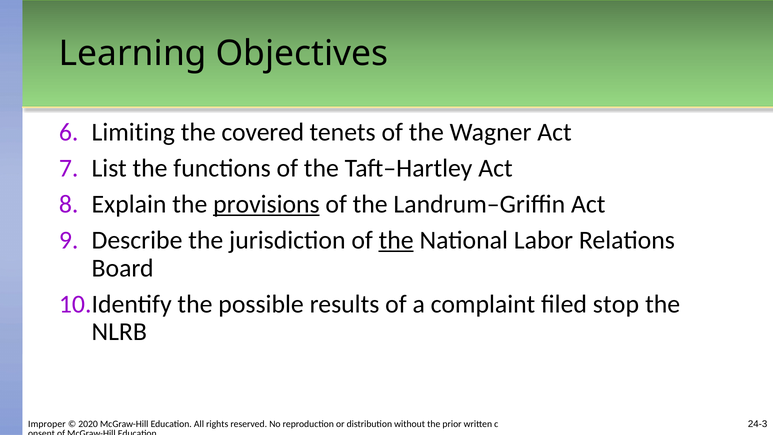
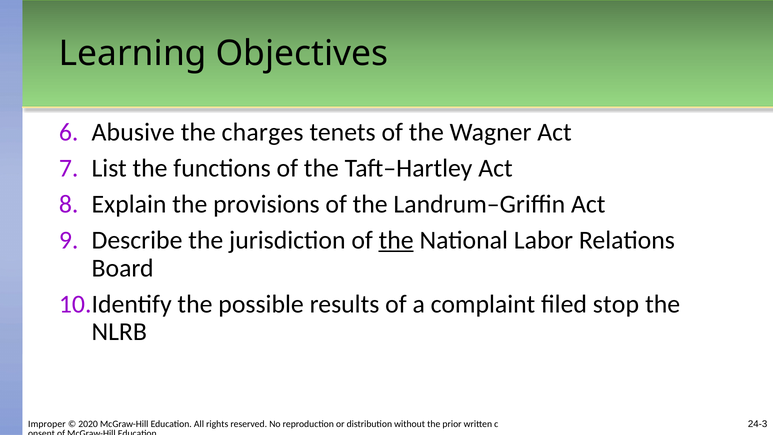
Limiting: Limiting -> Abusive
covered: covered -> charges
provisions underline: present -> none
